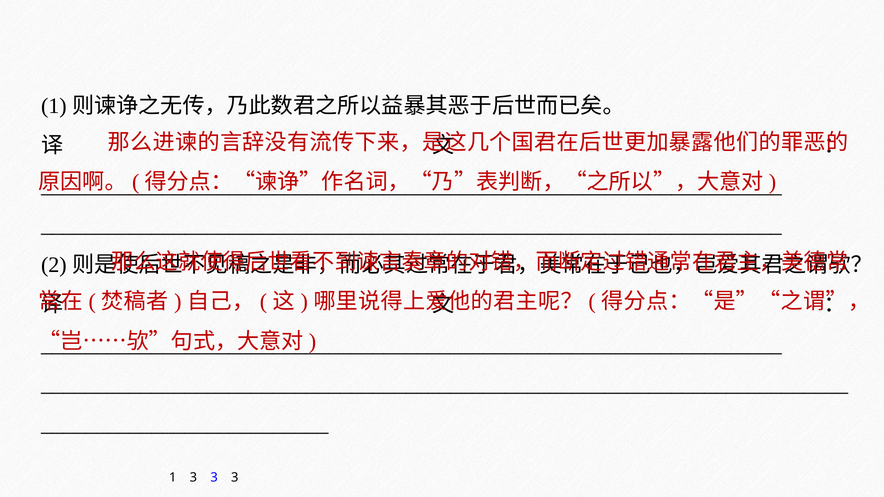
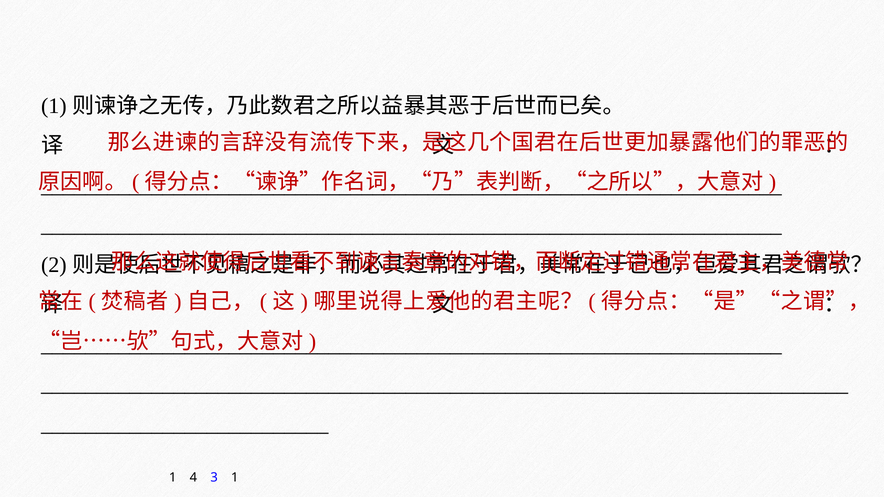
1 3: 3 -> 4
3 at (235, 478): 3 -> 1
